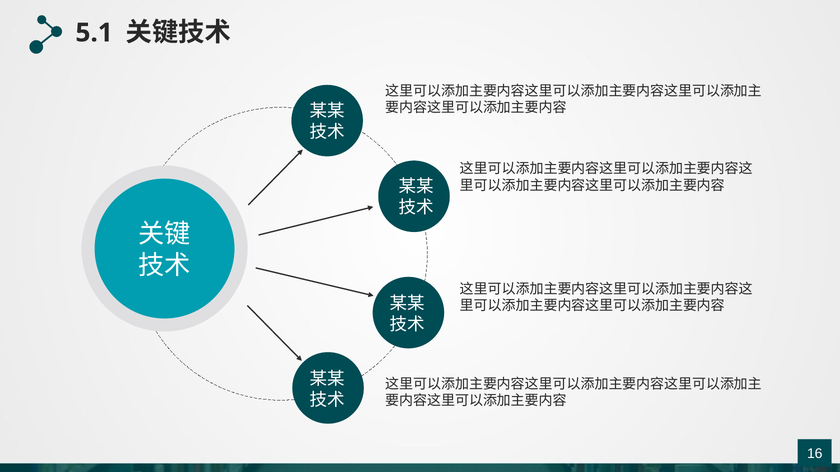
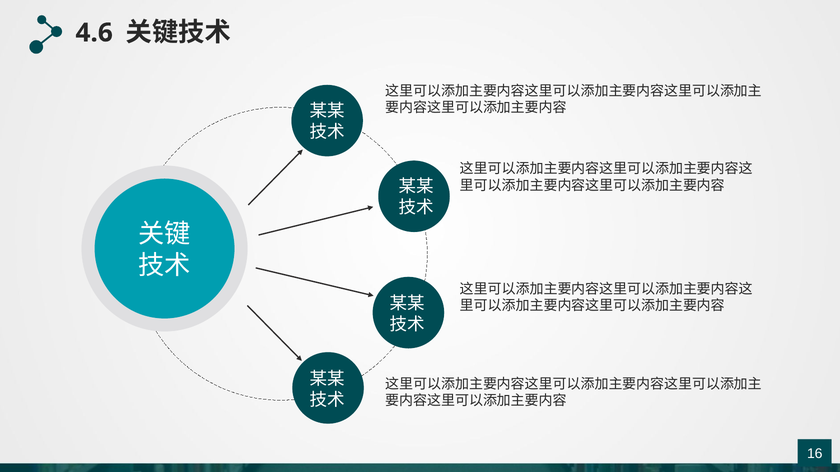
5.1: 5.1 -> 4.6
